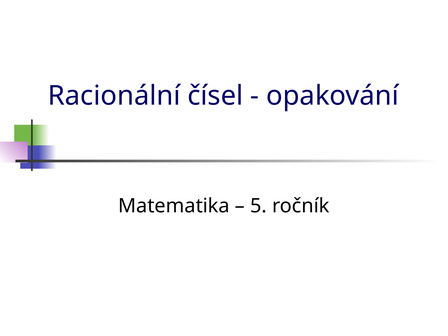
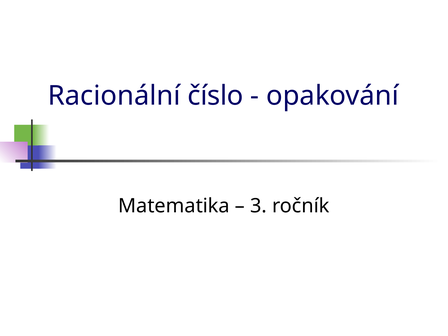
čísel: čísel -> číslo
5: 5 -> 3
